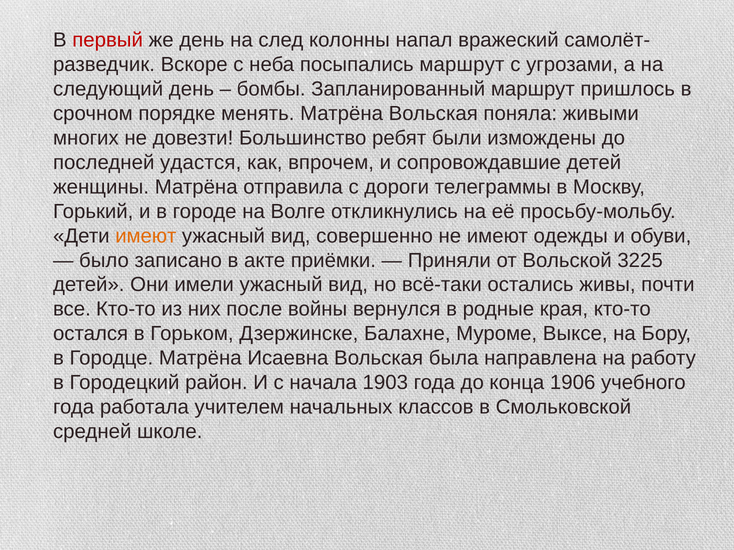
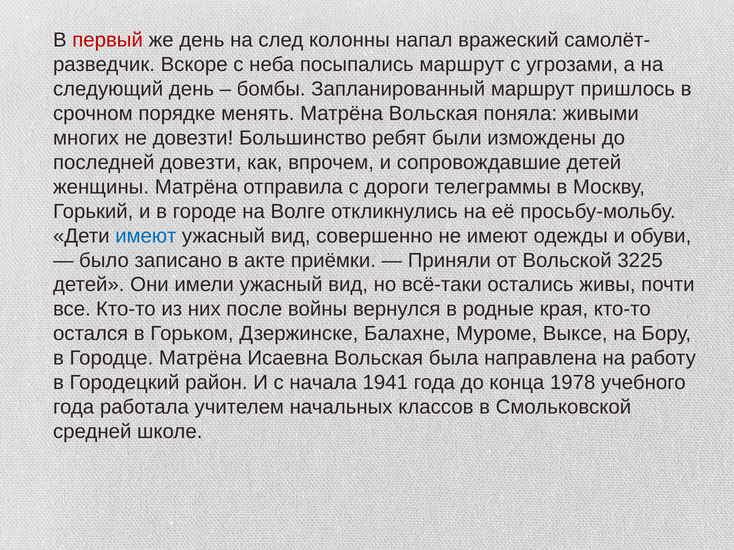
последней удастся: удастся -> довезти
имеют at (146, 236) colour: orange -> blue
1903: 1903 -> 1941
1906: 1906 -> 1978
